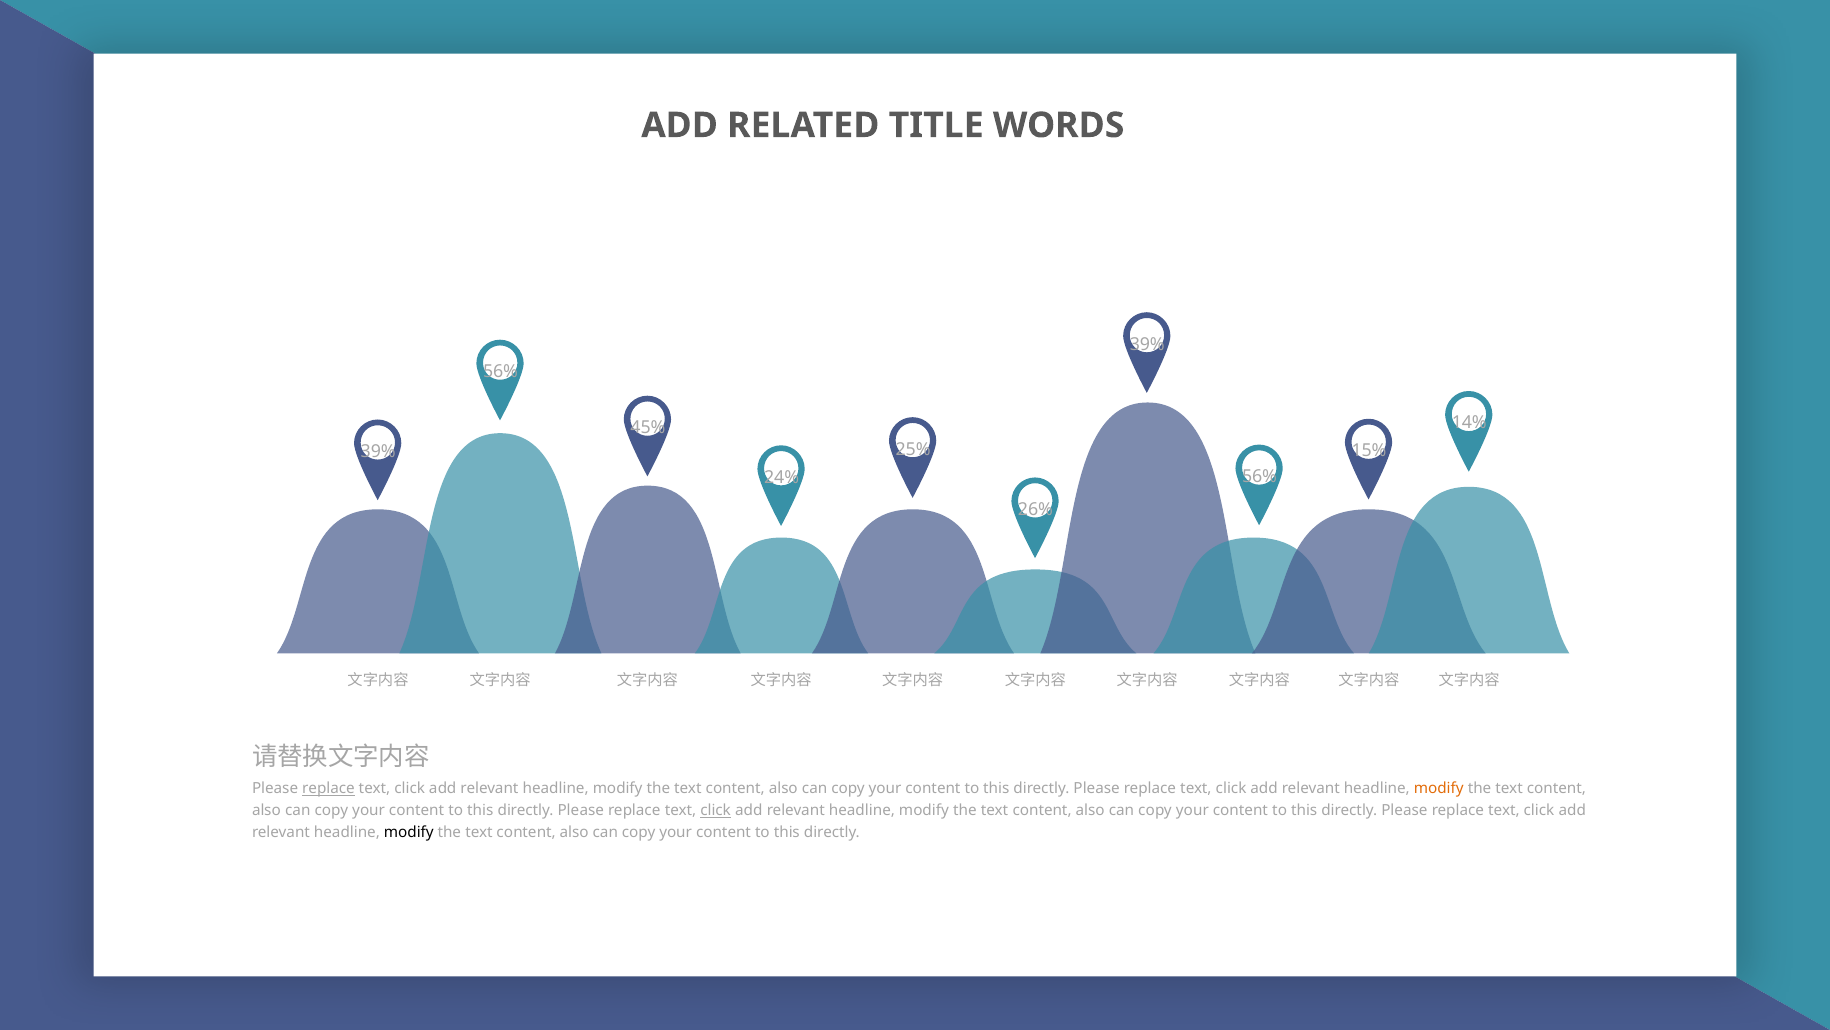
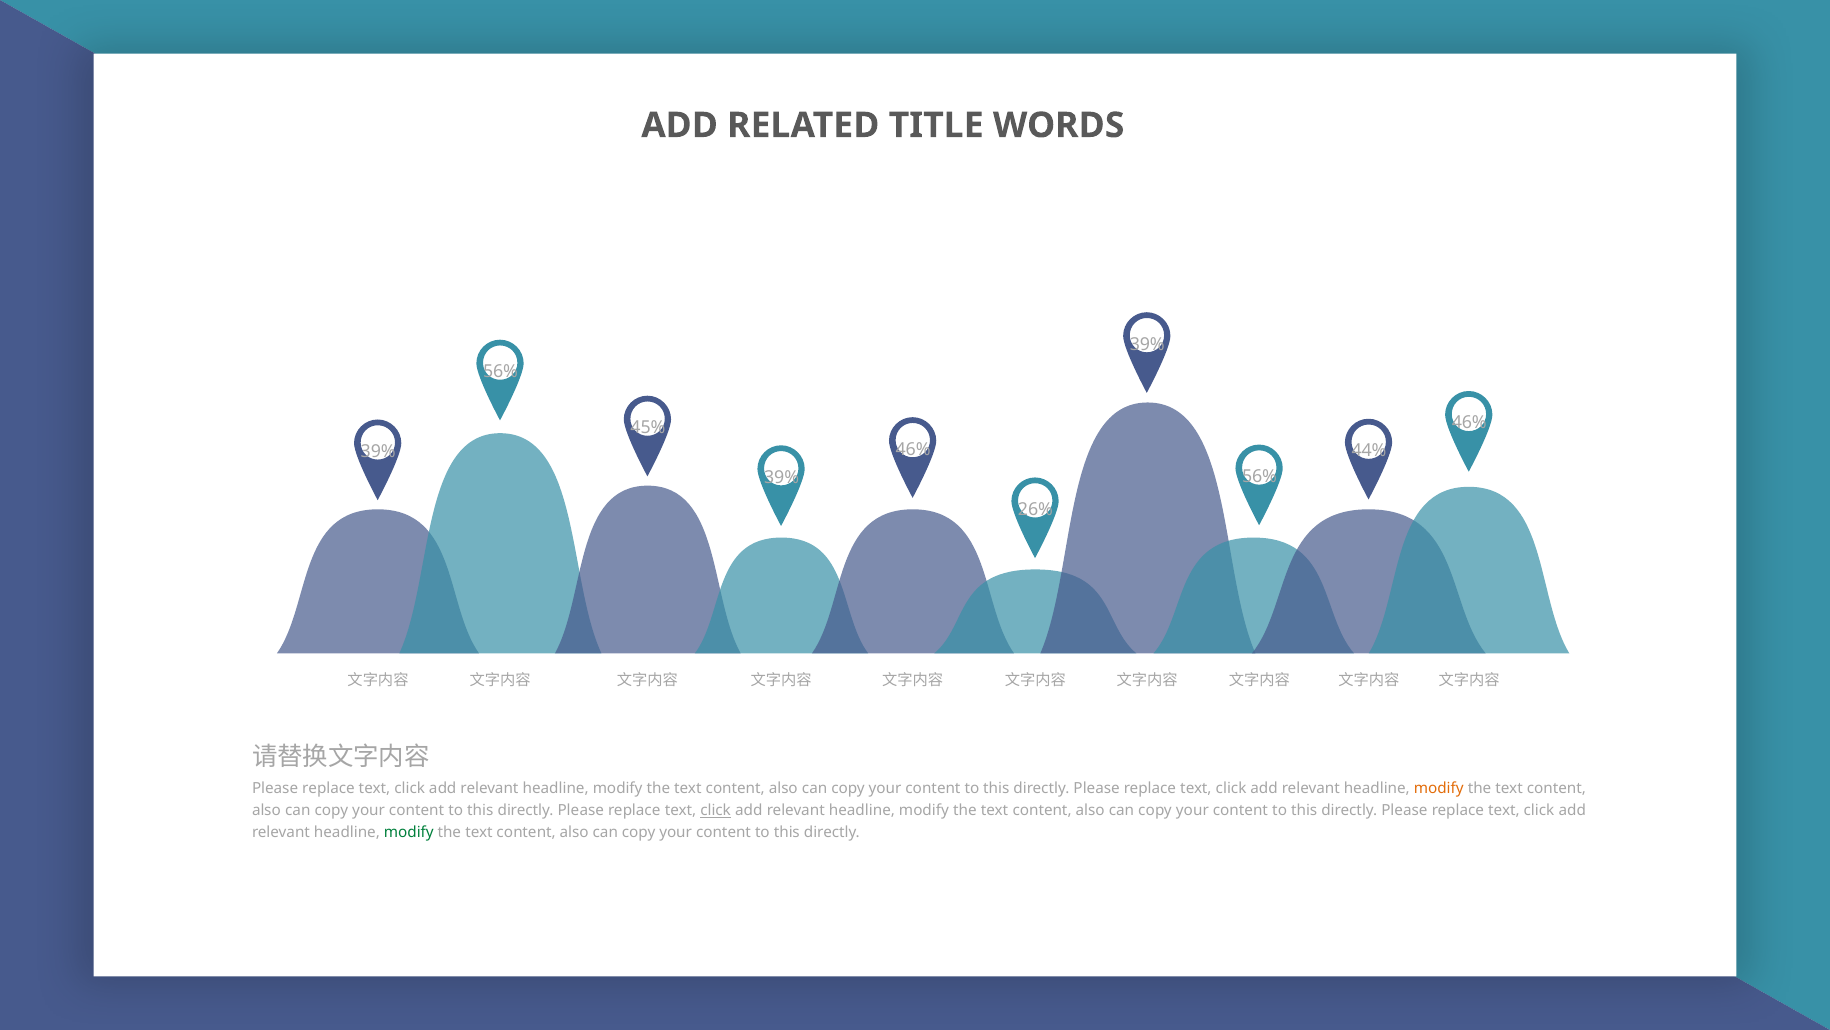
14% at (1469, 423): 14% -> 46%
25% at (913, 449): 25% -> 46%
15%: 15% -> 44%
24% at (782, 477): 24% -> 39%
replace at (328, 788) underline: present -> none
modify at (409, 832) colour: black -> green
